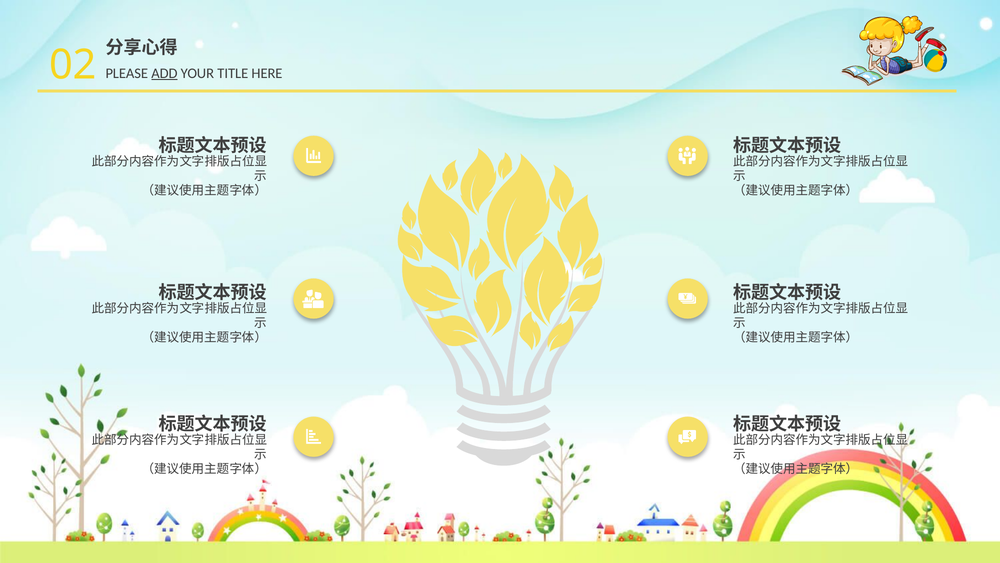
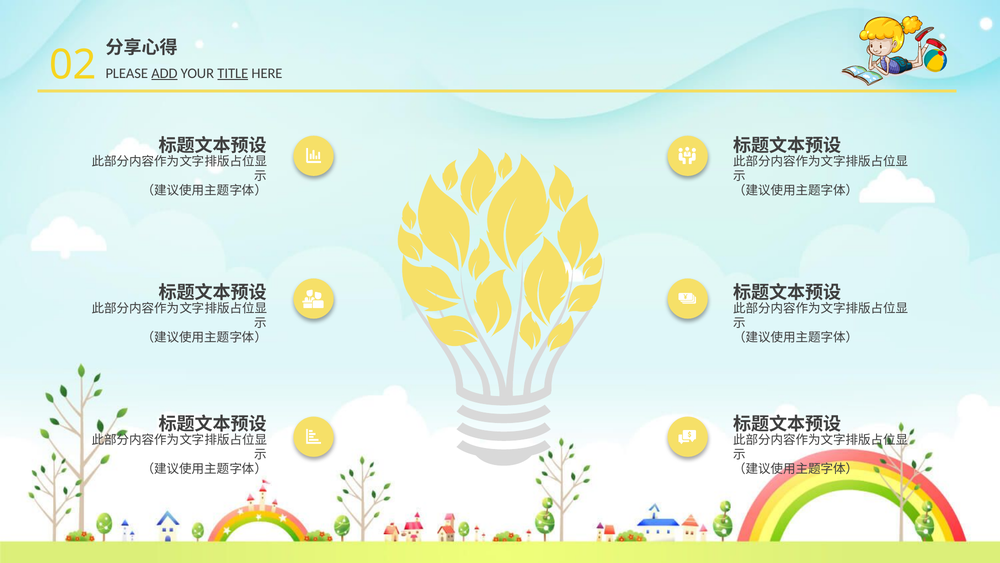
TITLE underline: none -> present
